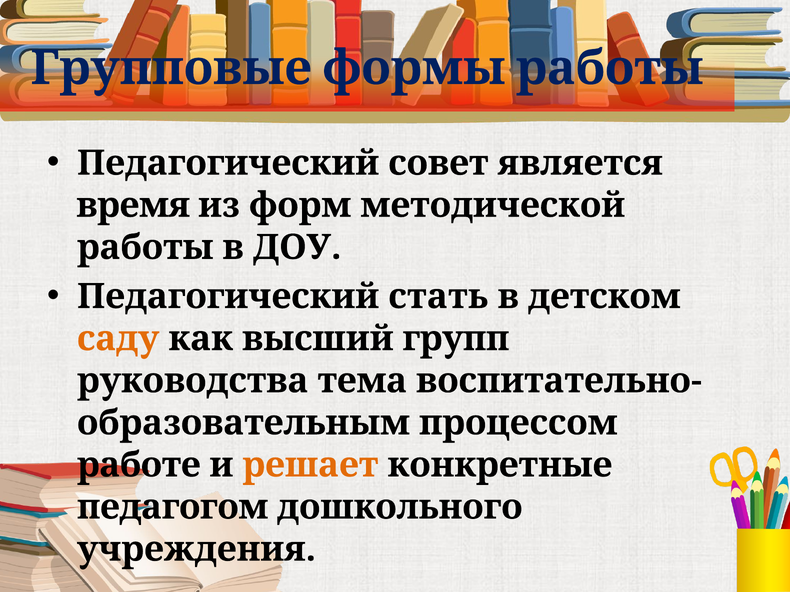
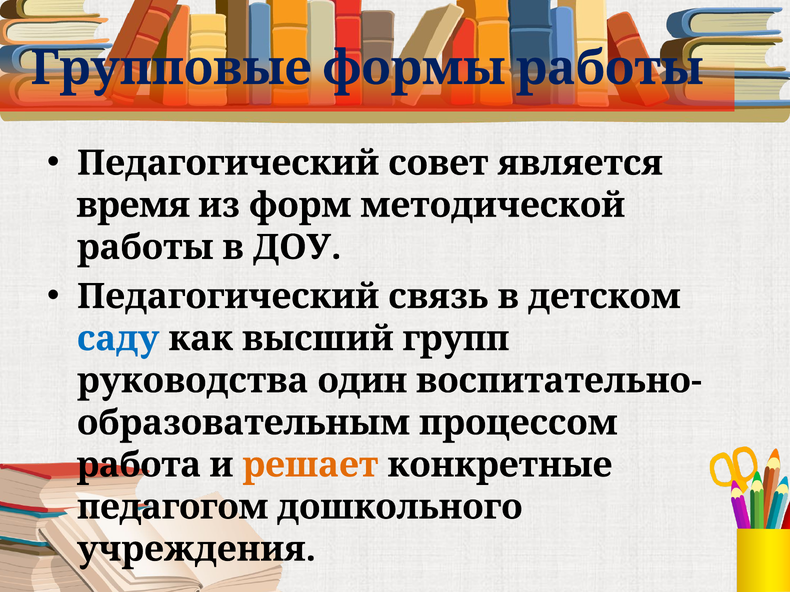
стать: стать -> связь
саду colour: orange -> blue
тема: тема -> один
работе: работе -> работа
